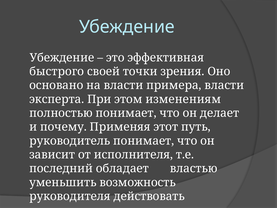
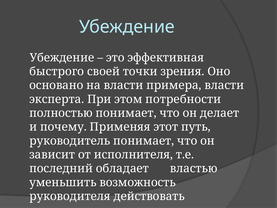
изменениям: изменениям -> потребности
